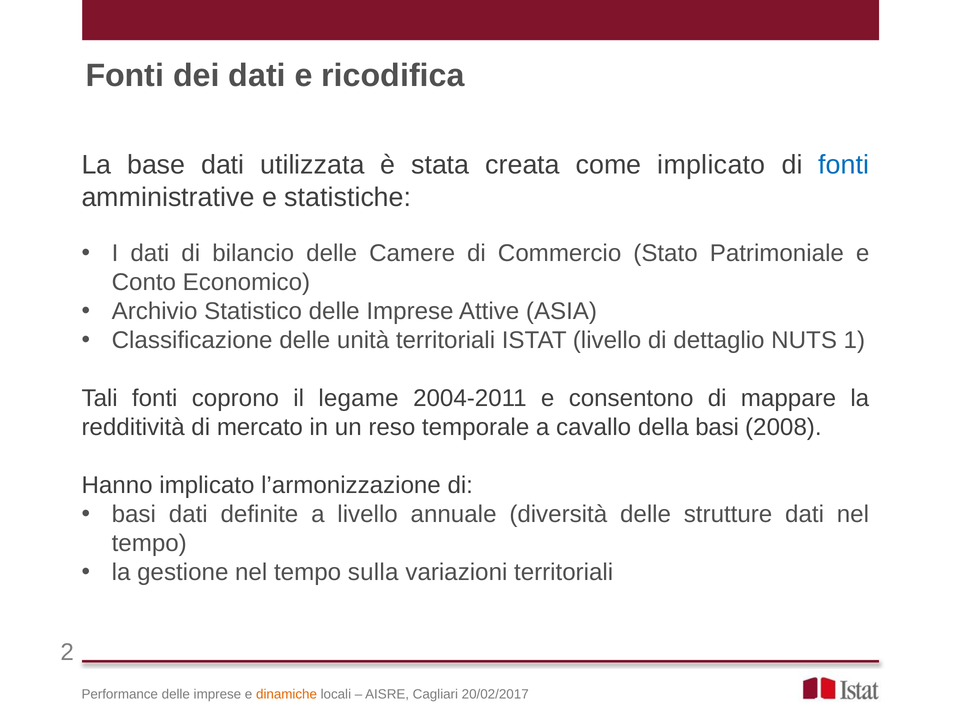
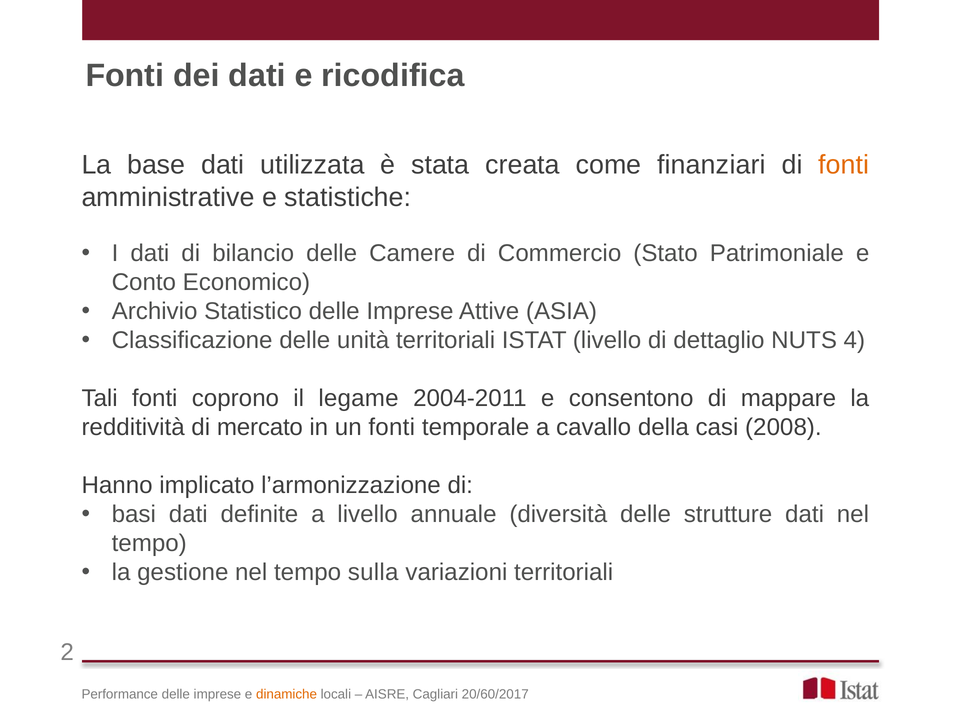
come implicato: implicato -> finanziari
fonti at (844, 165) colour: blue -> orange
1: 1 -> 4
un reso: reso -> fonti
della basi: basi -> casi
20/02/2017: 20/02/2017 -> 20/60/2017
